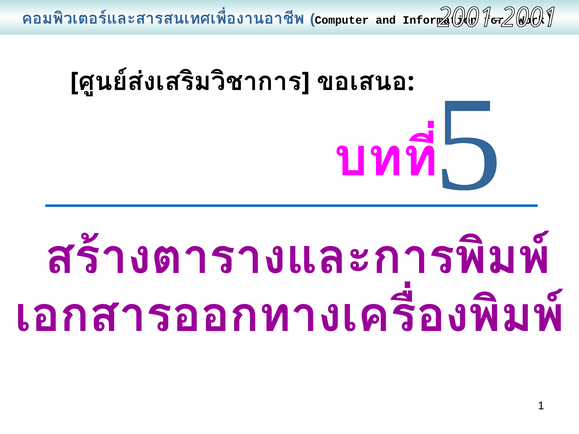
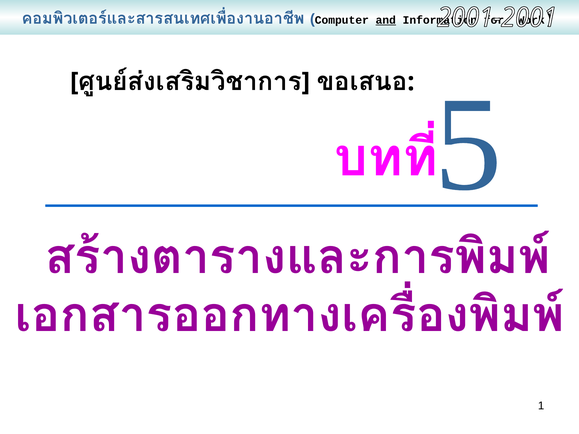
and underline: none -> present
